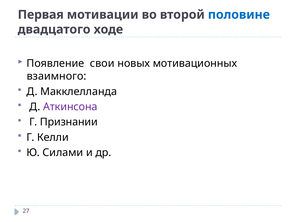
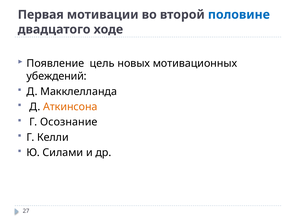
свои: свои -> цель
взаимного: взаимного -> убеждений
Аткинсона colour: purple -> orange
Признании: Признании -> Осознание
